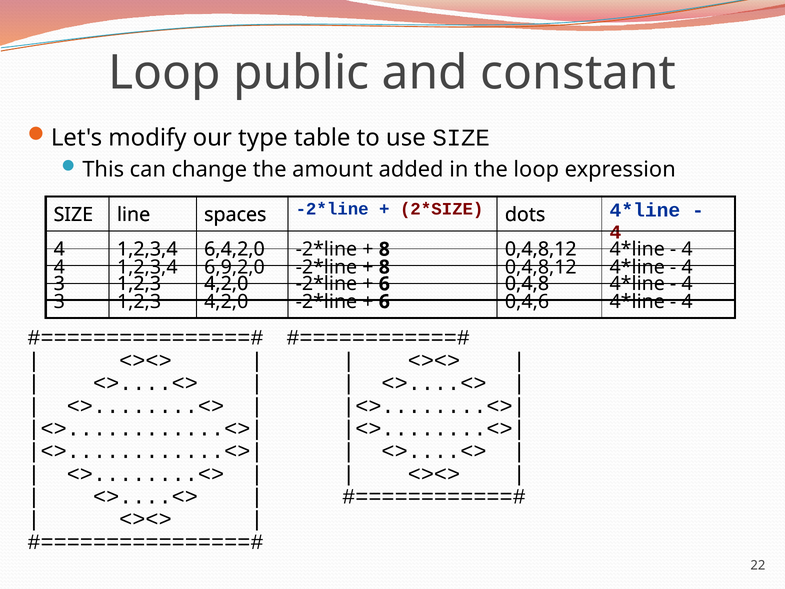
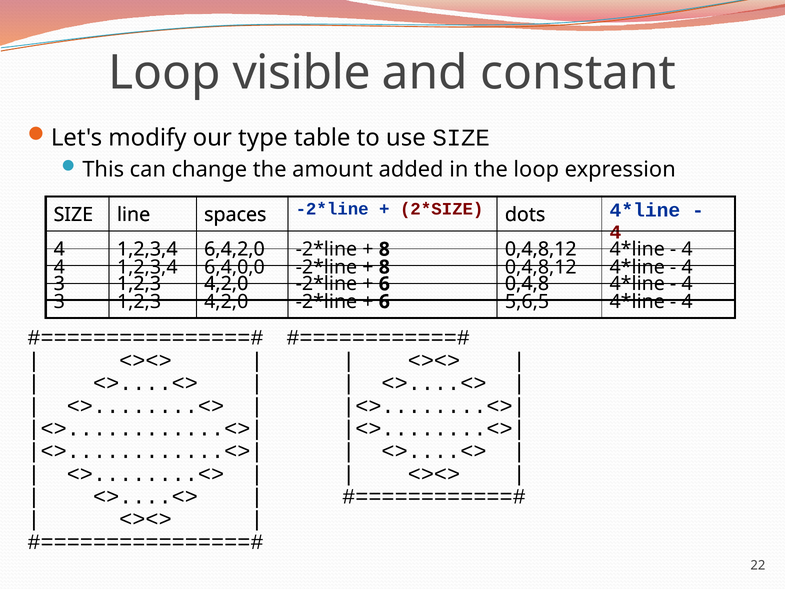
public: public -> visible
6,9,2,0: 6,9,2,0 -> 6,4,0,0
0,4,6: 0,4,6 -> 5,6,5
